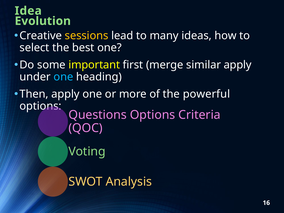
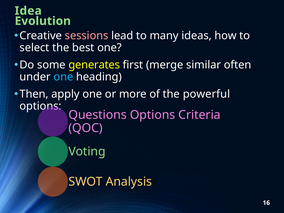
sessions colour: yellow -> pink
important: important -> generates
similar apply: apply -> often
